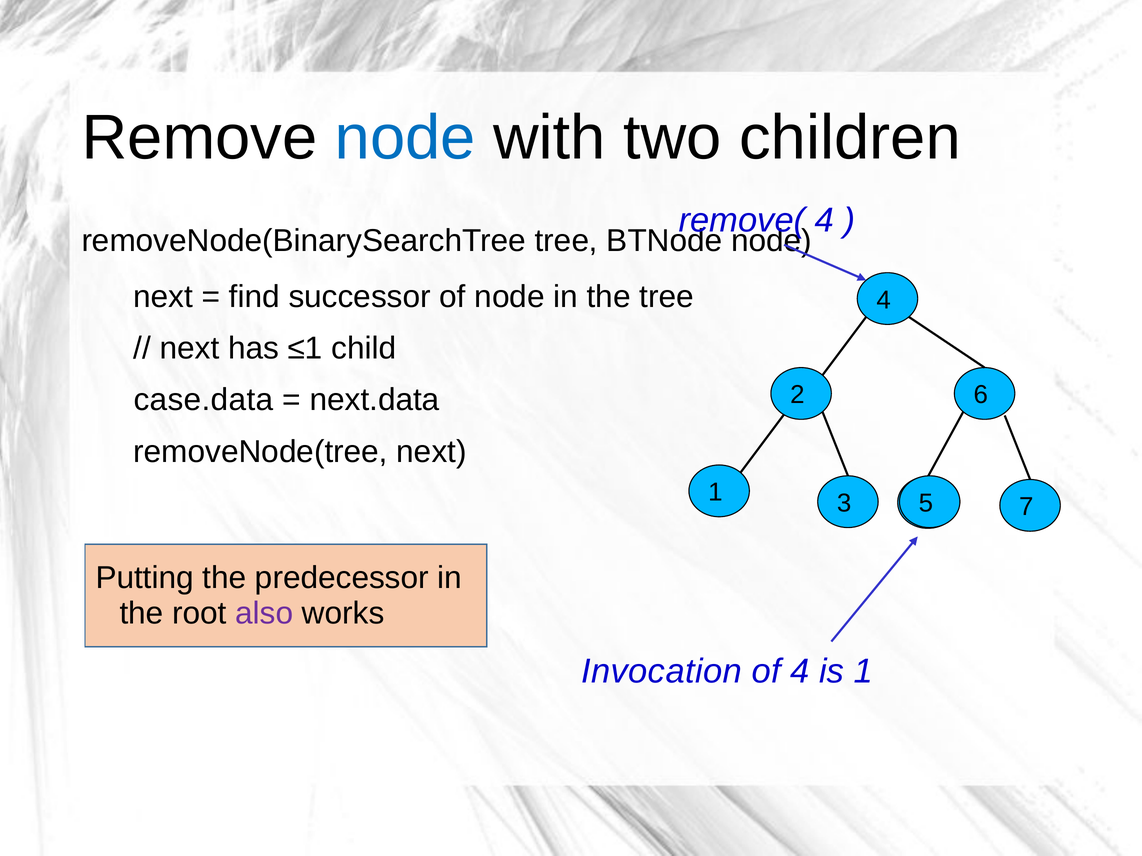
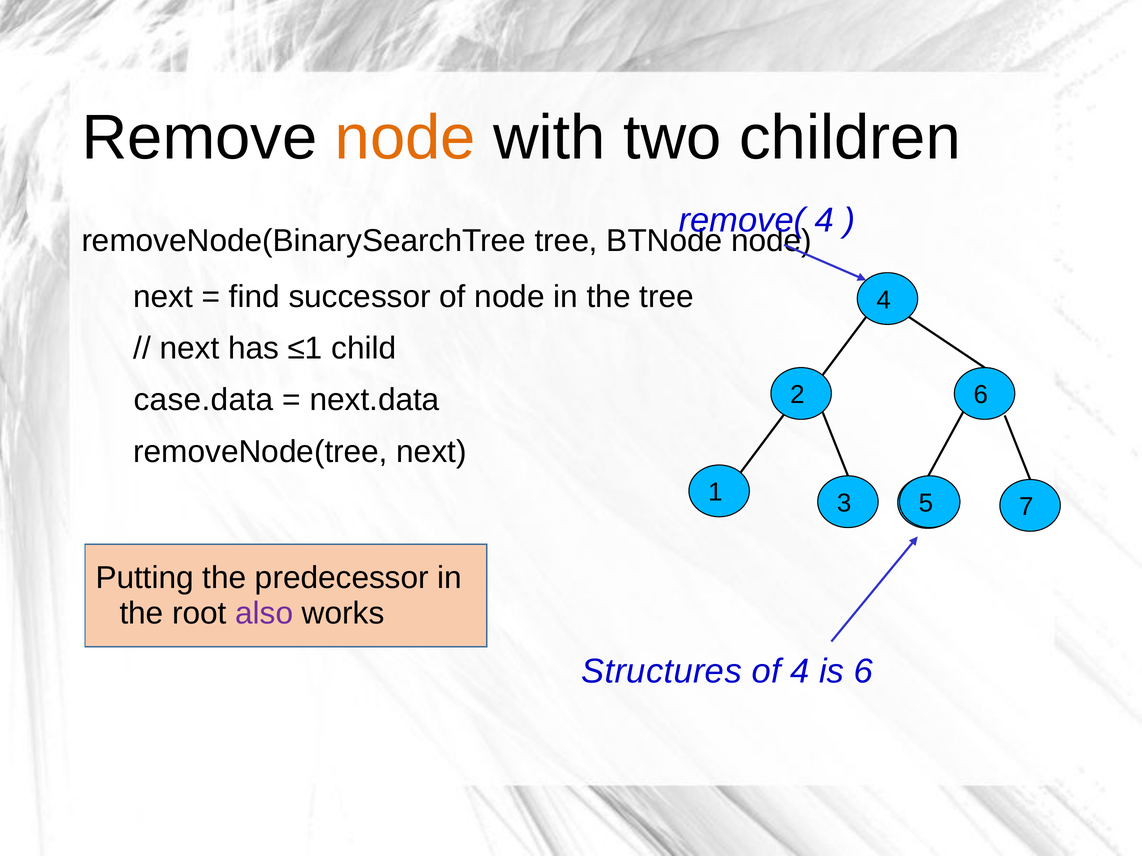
node at (405, 138) colour: blue -> orange
Invocation: Invocation -> Structures
is 1: 1 -> 6
